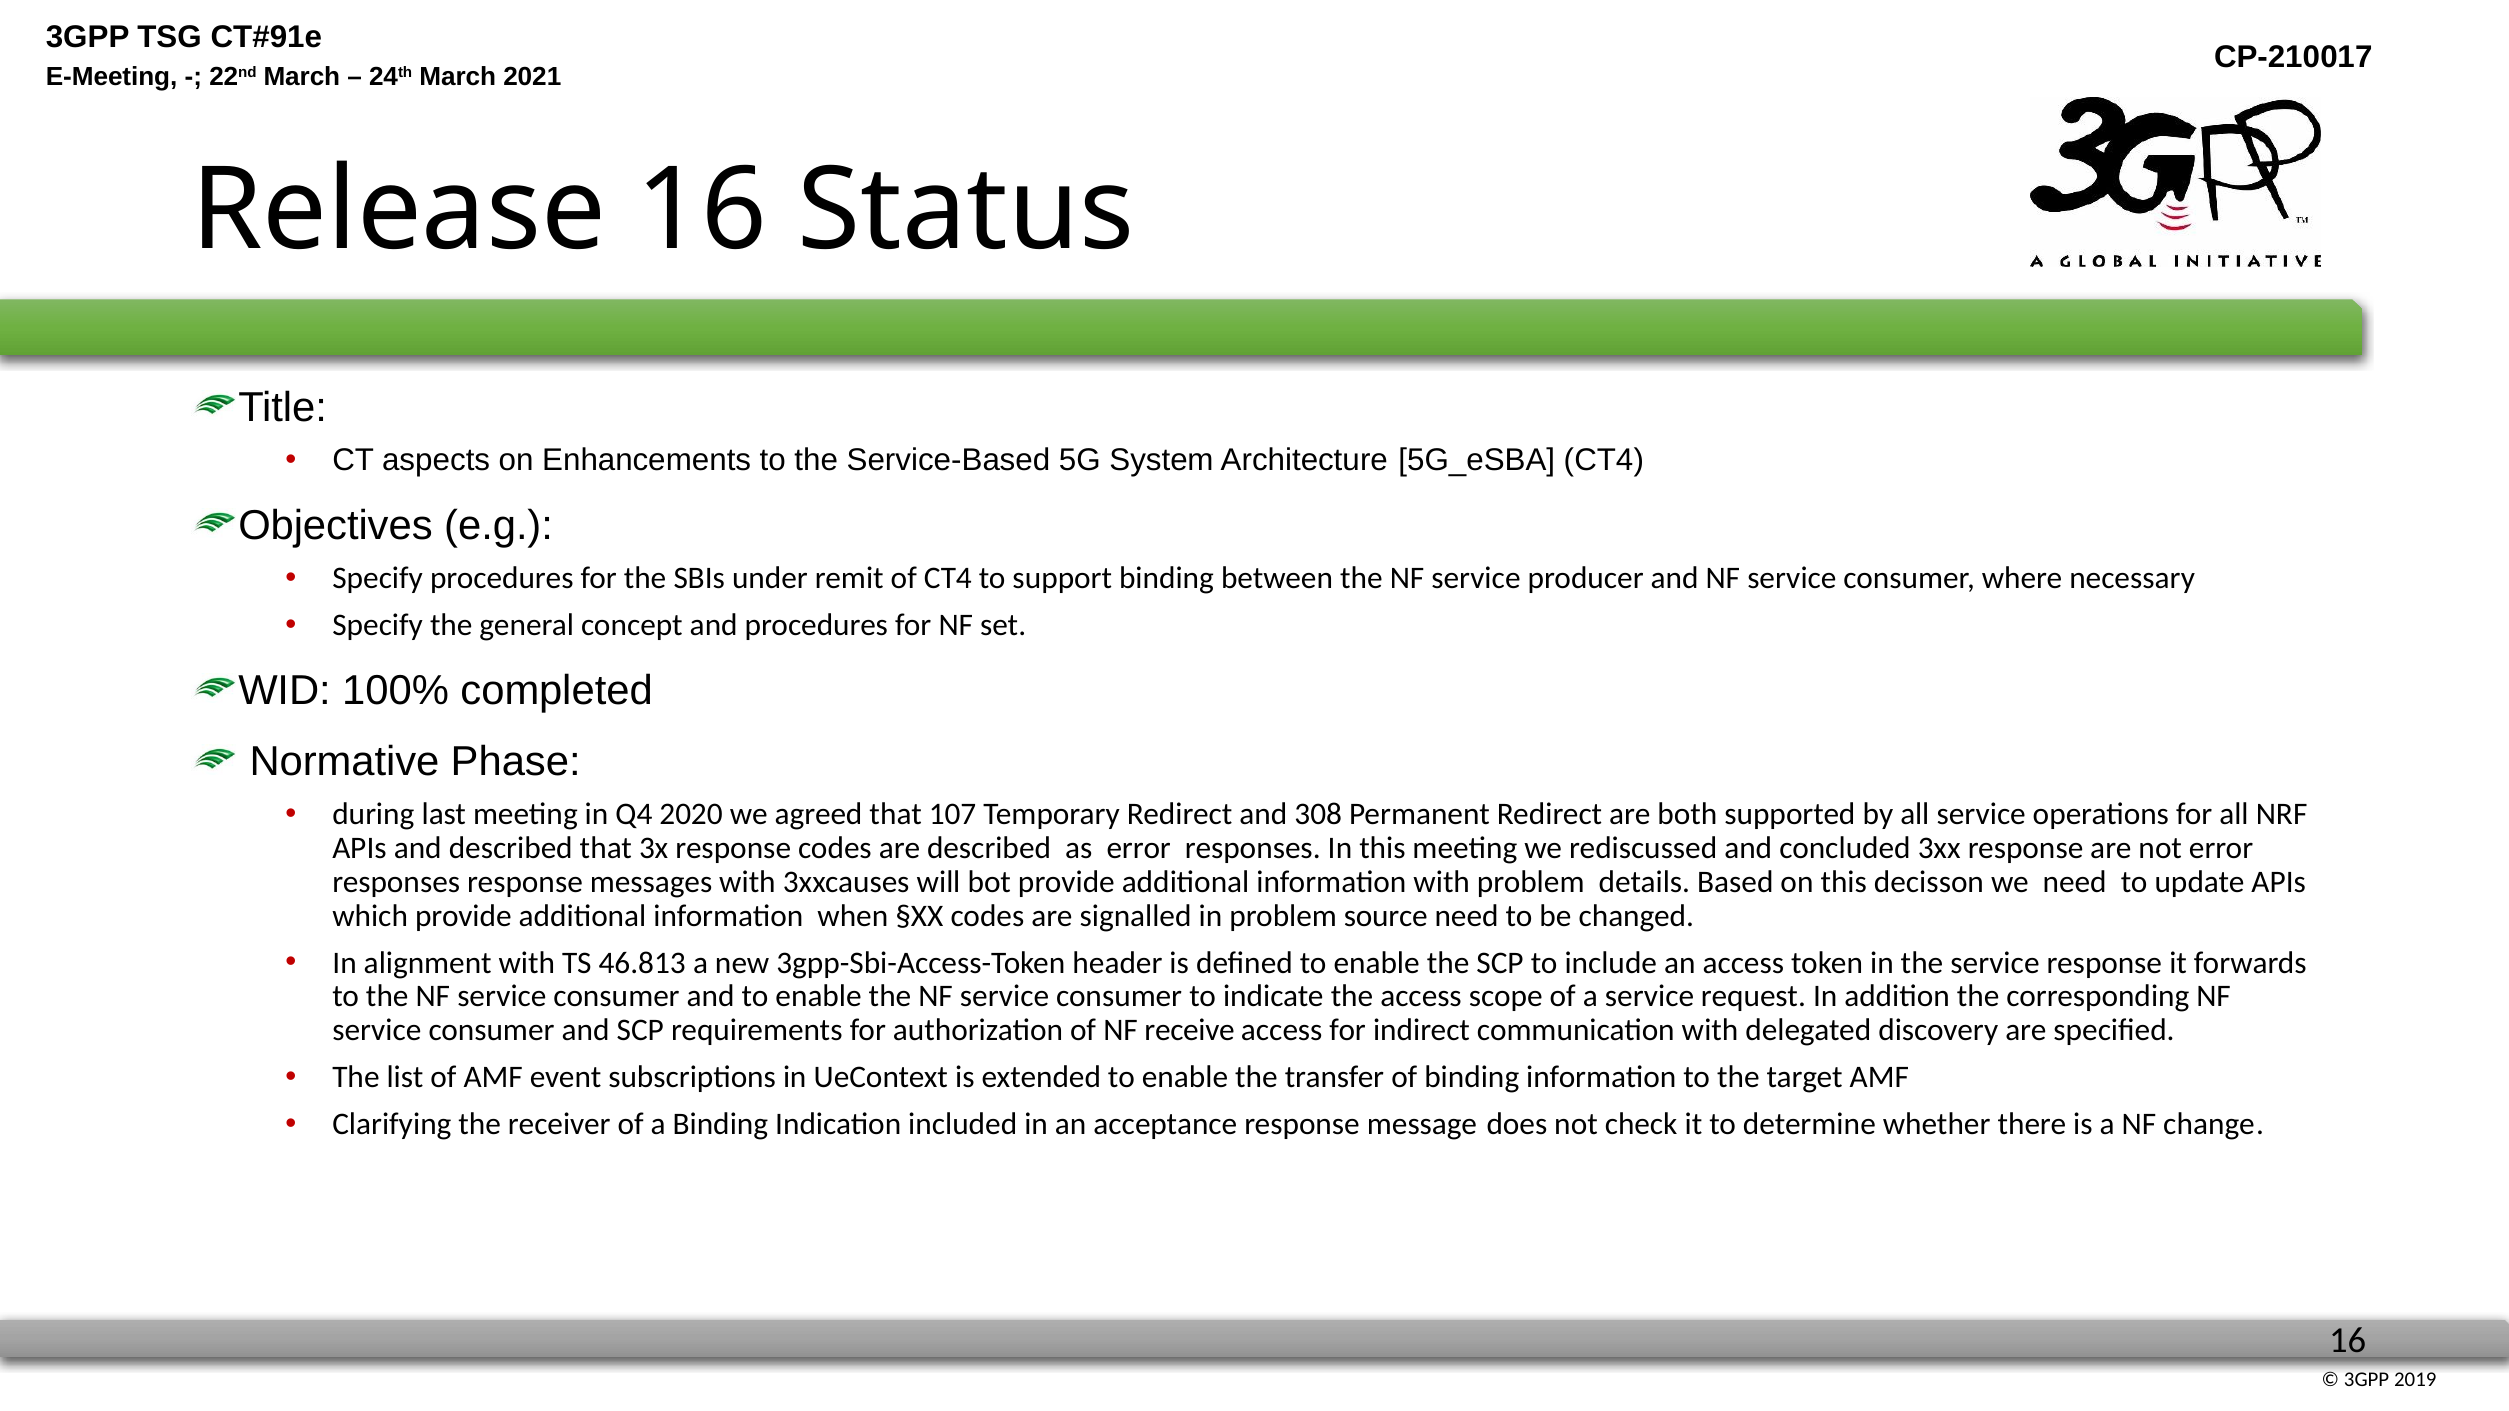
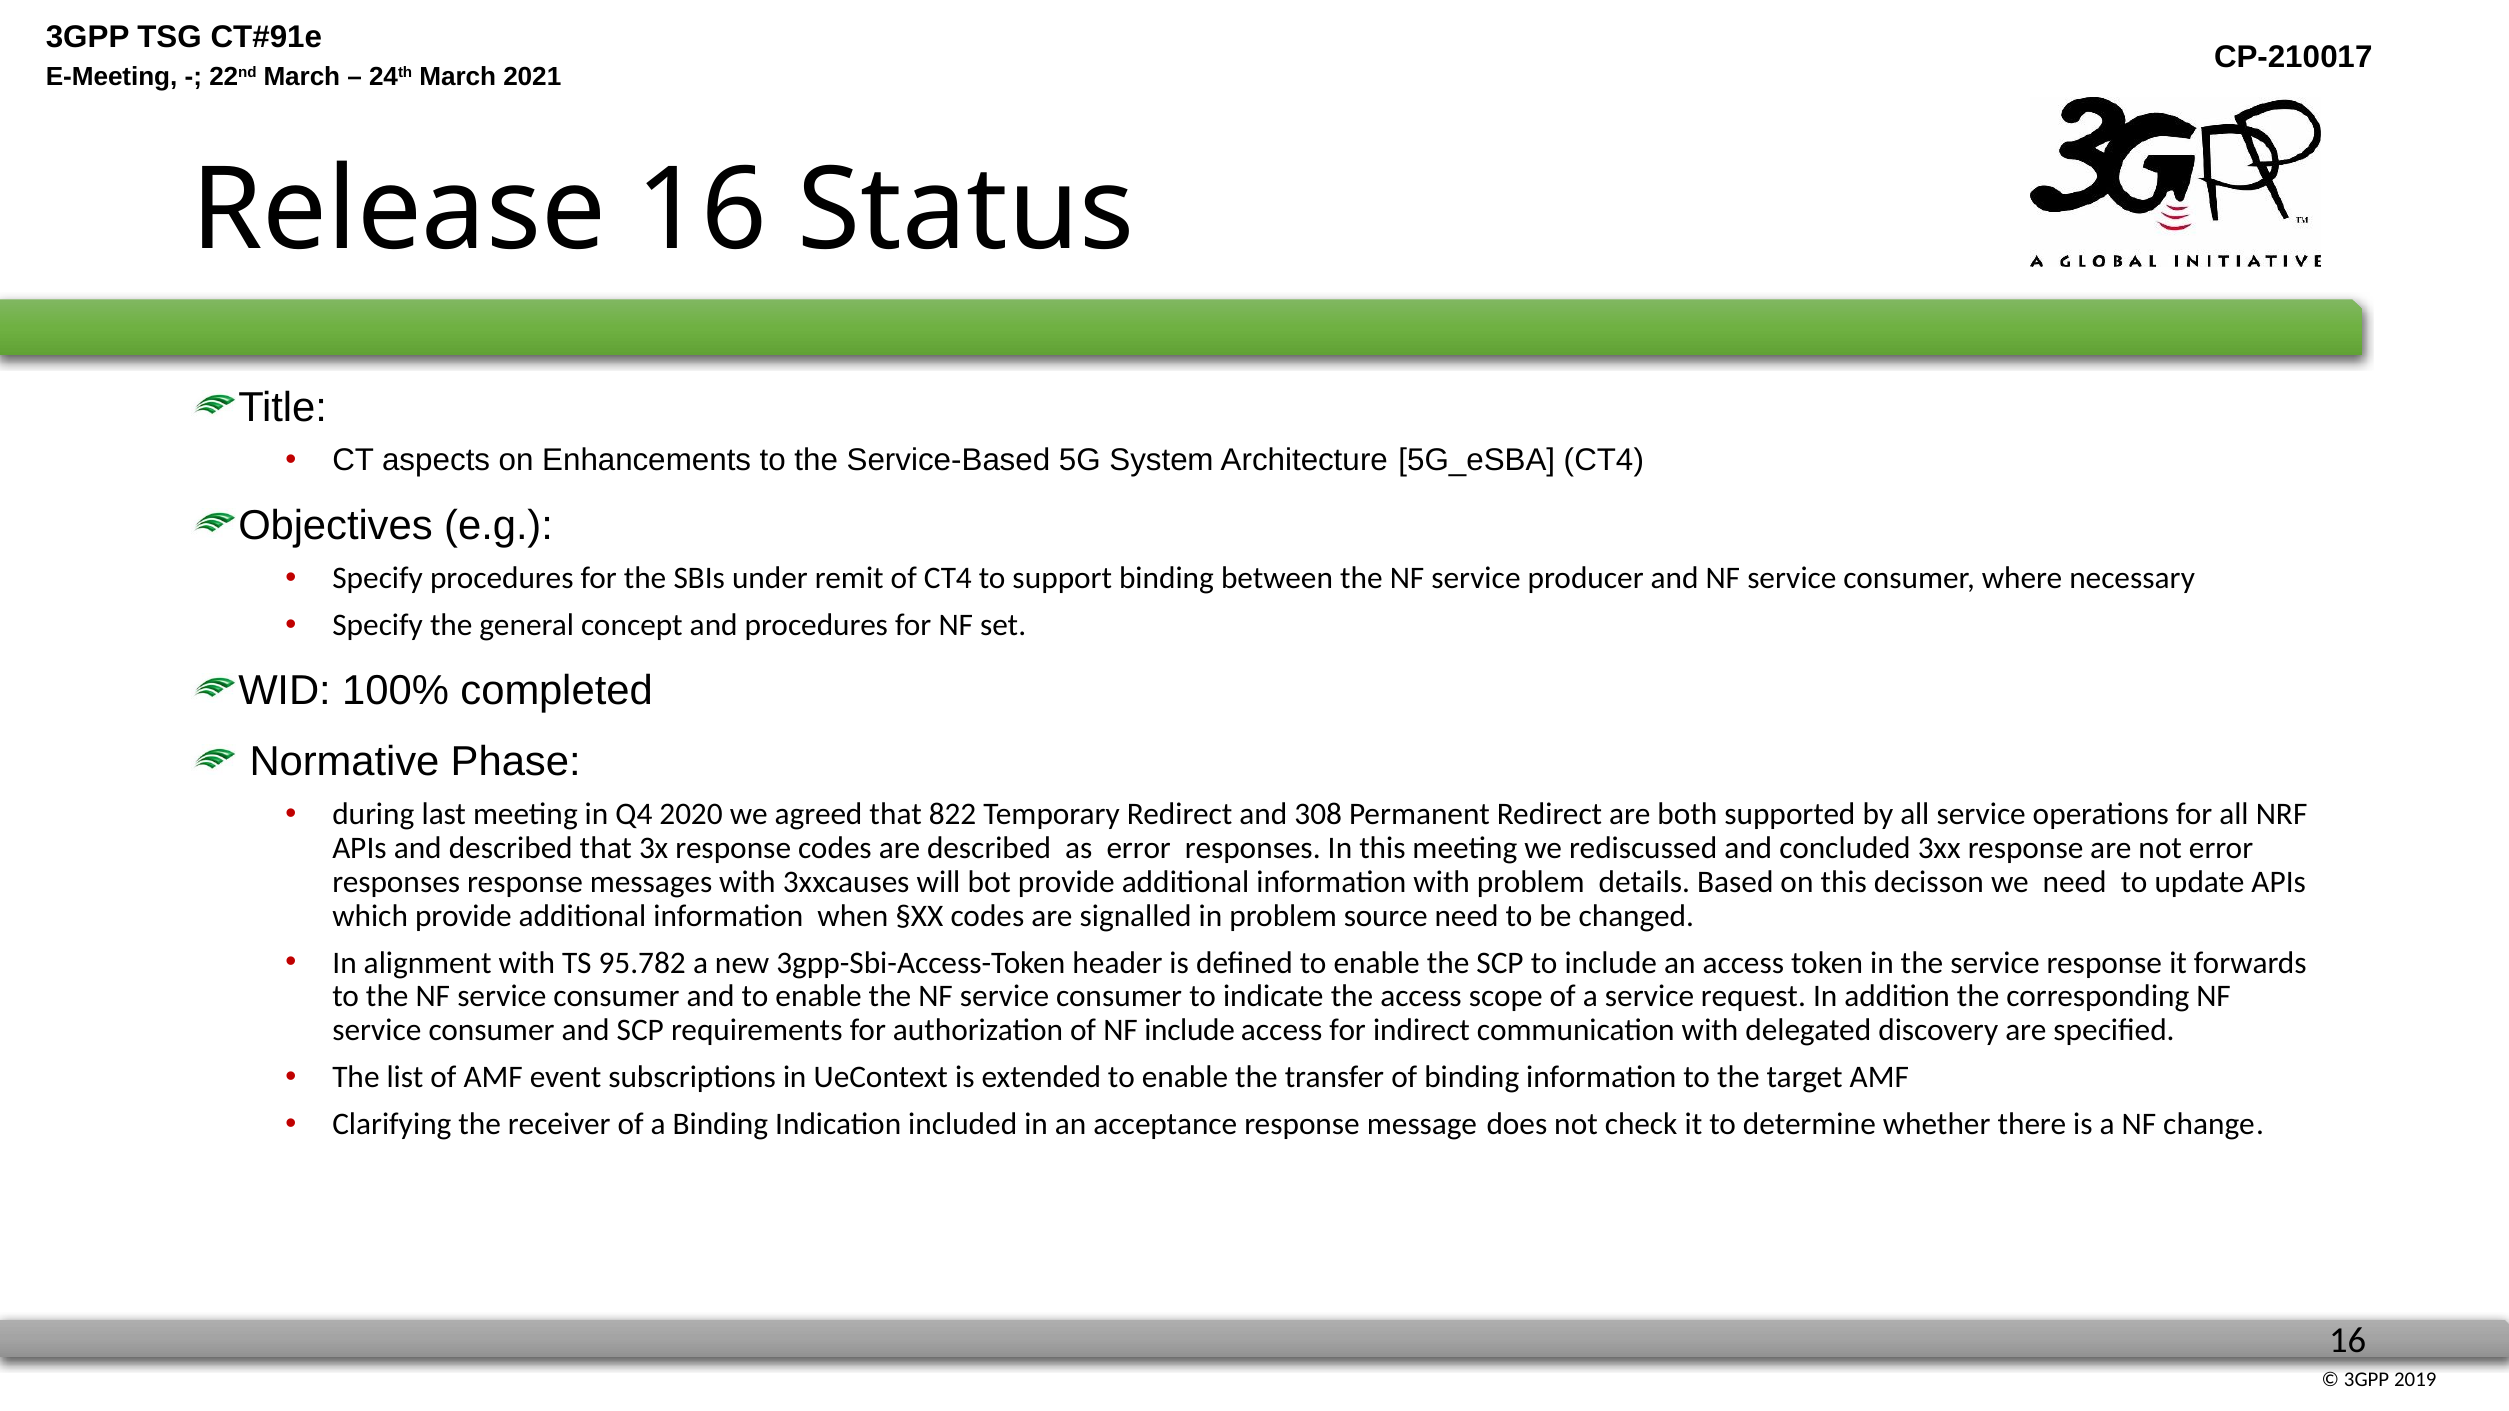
107: 107 -> 822
46.813: 46.813 -> 95.782
NF receive: receive -> include
